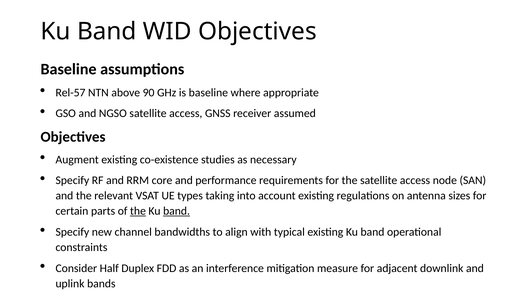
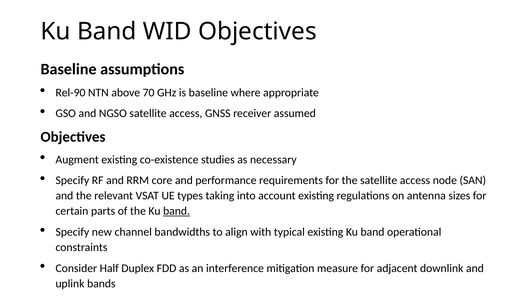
Rel-57: Rel-57 -> Rel-90
90: 90 -> 70
the at (138, 211) underline: present -> none
